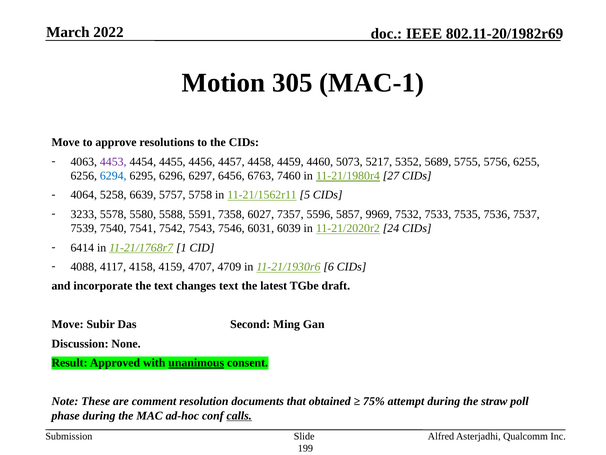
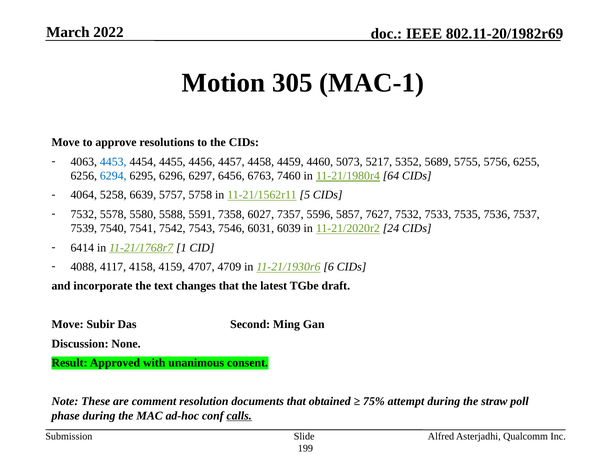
4453 colour: purple -> blue
27: 27 -> 64
3233 at (84, 214): 3233 -> 7532
9969: 9969 -> 7627
changes text: text -> that
unanimous underline: present -> none
